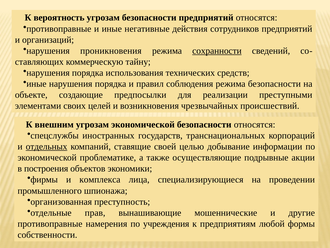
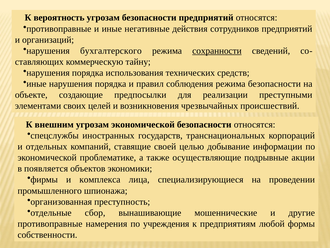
проникновения: проникновения -> бухгалтерского
отдельных underline: present -> none
построения: построения -> появляется
прав: прав -> сбор
